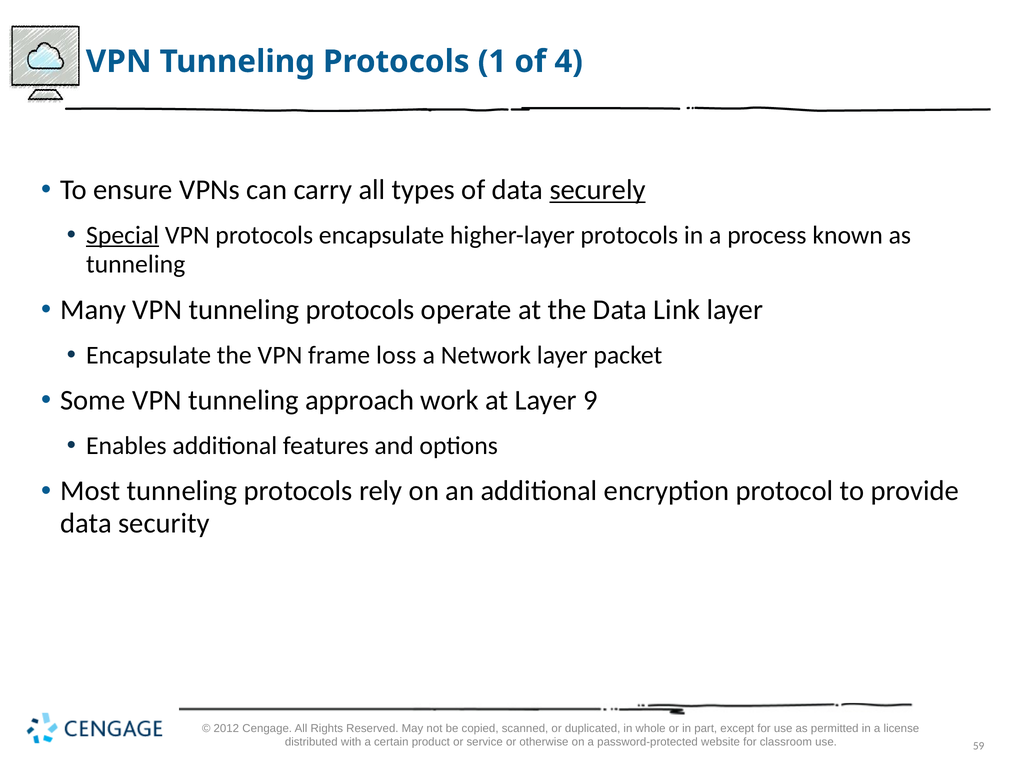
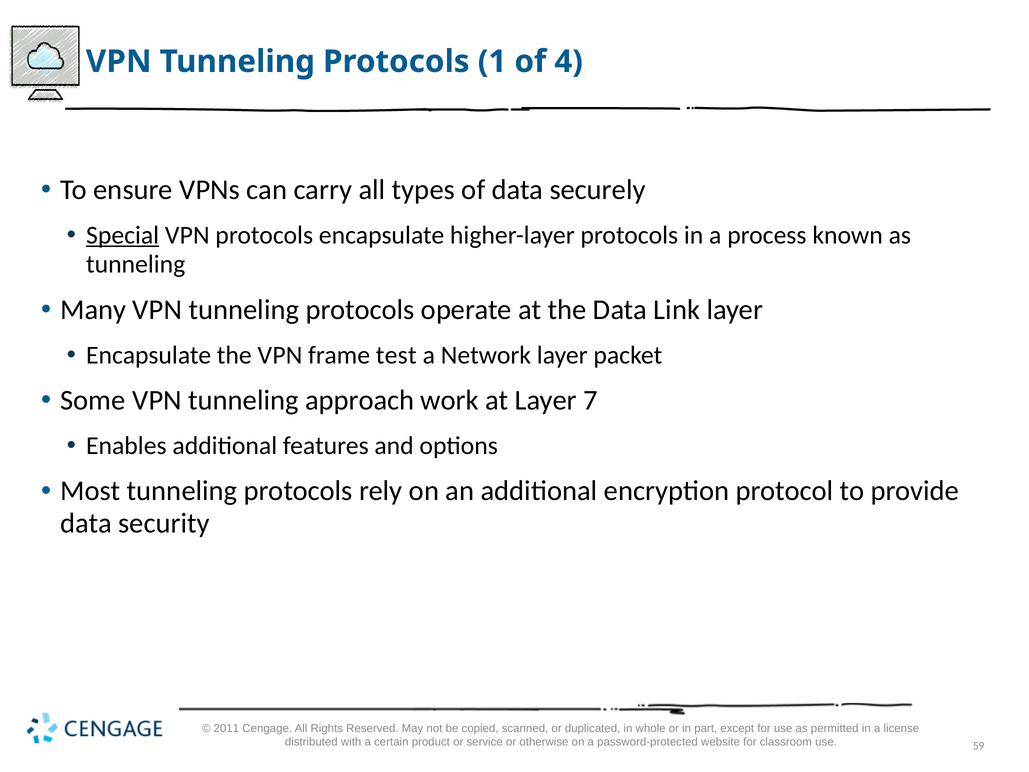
securely underline: present -> none
loss: loss -> test
9: 9 -> 7
2012: 2012 -> 2011
